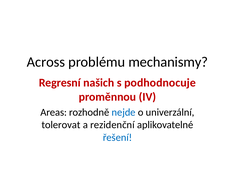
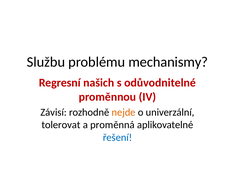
Across: Across -> Službu
podhodnocuje: podhodnocuje -> odůvodnitelné
Areas: Areas -> Závisí
nejde colour: blue -> orange
rezidenční: rezidenční -> proměnná
